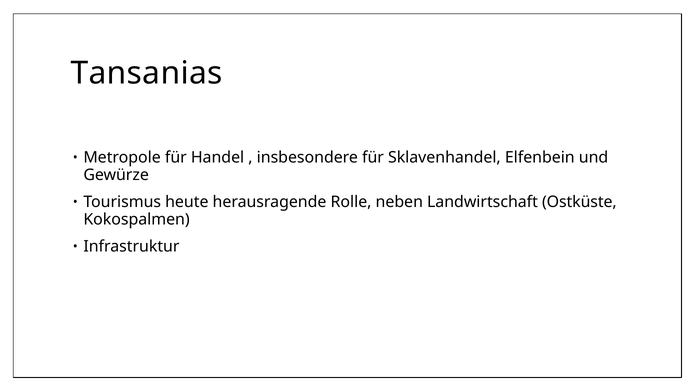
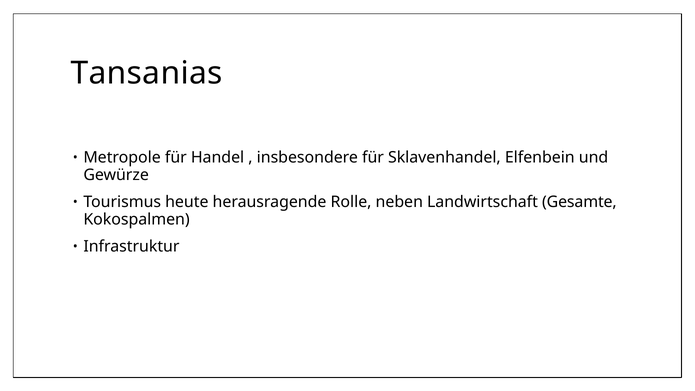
Ostküste: Ostküste -> Gesamte
